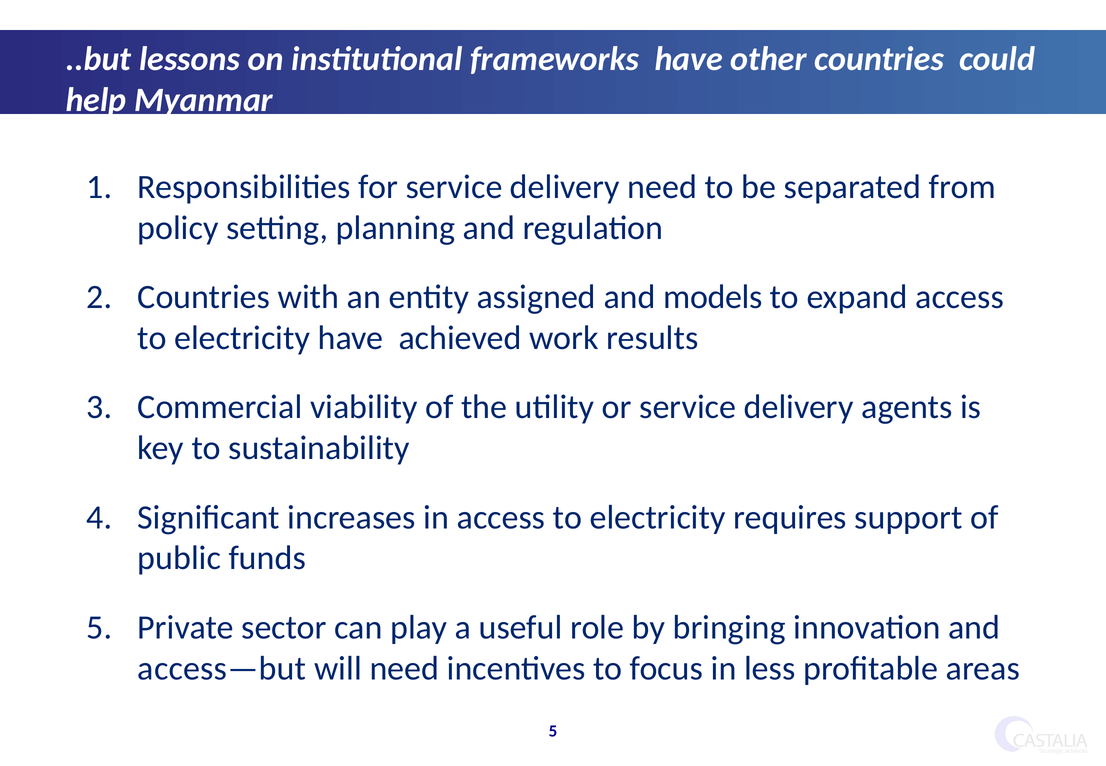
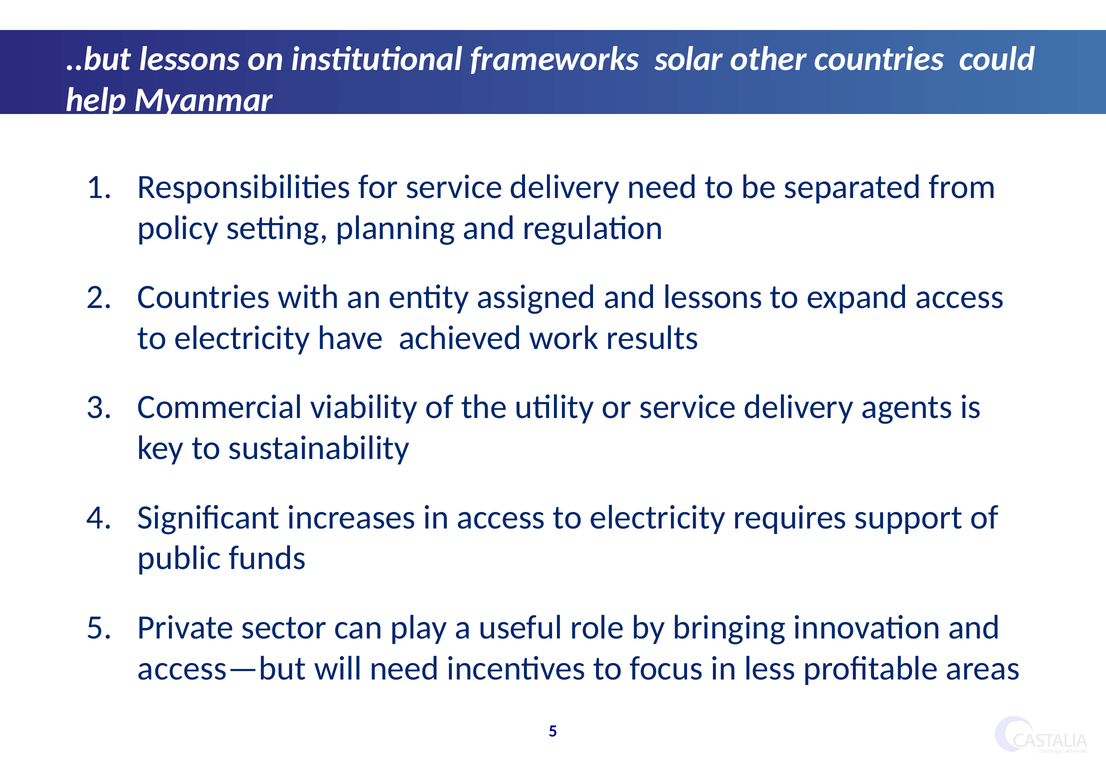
frameworks have: have -> solar
and models: models -> lessons
